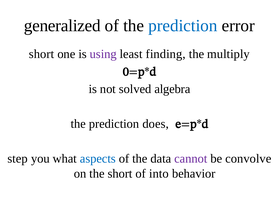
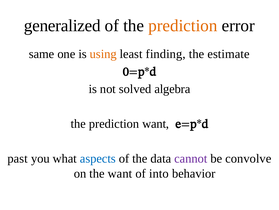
prediction at (183, 26) colour: blue -> orange
short at (41, 54): short -> same
using colour: purple -> orange
multiply: multiply -> estimate
prediction does: does -> want
step: step -> past
the short: short -> want
